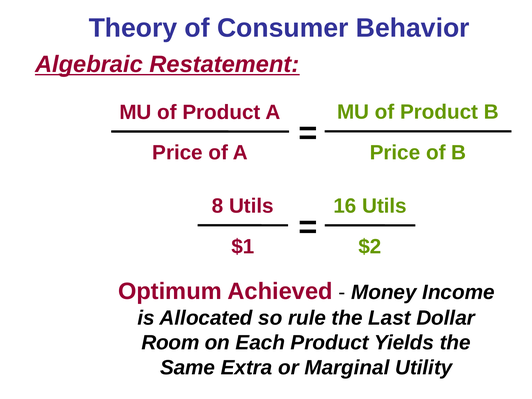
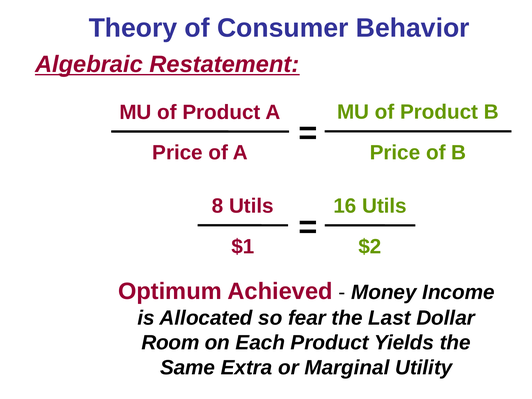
rule: rule -> fear
